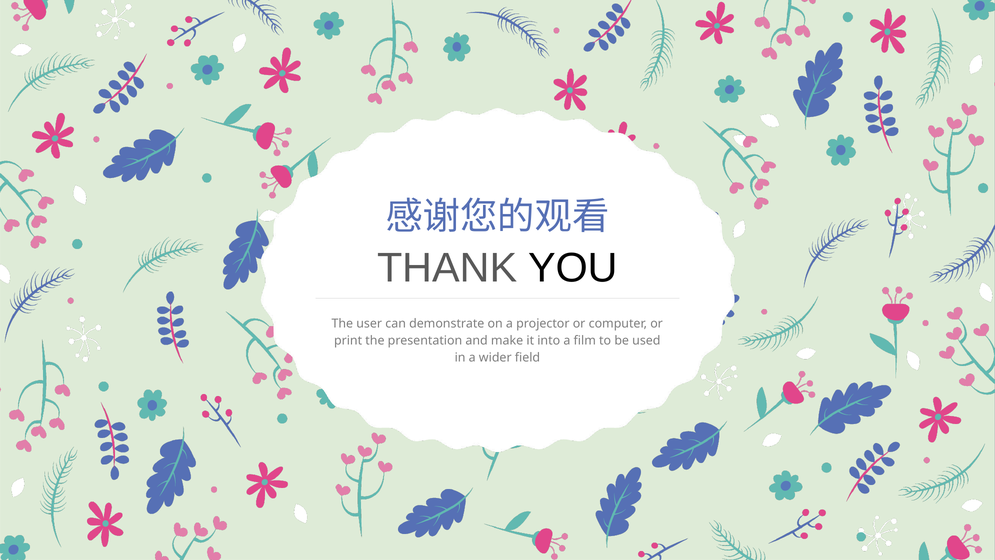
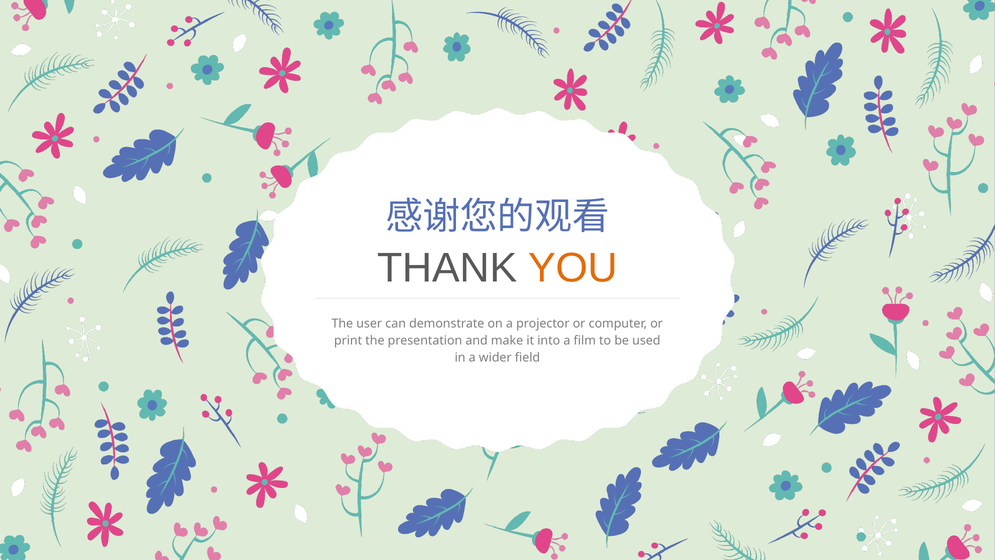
YOU colour: black -> orange
